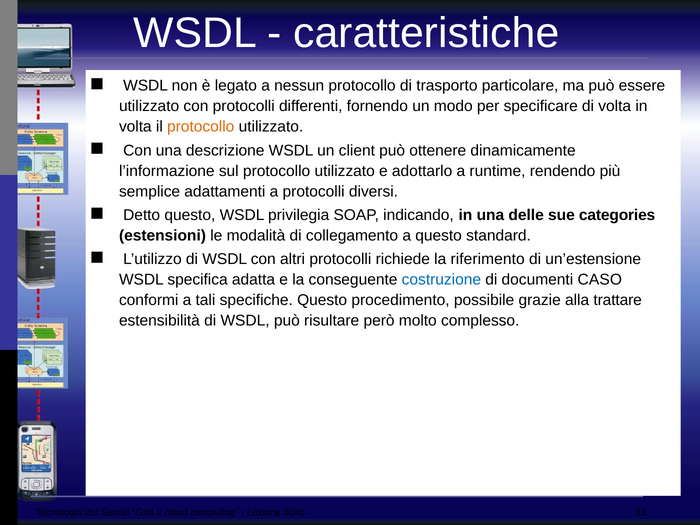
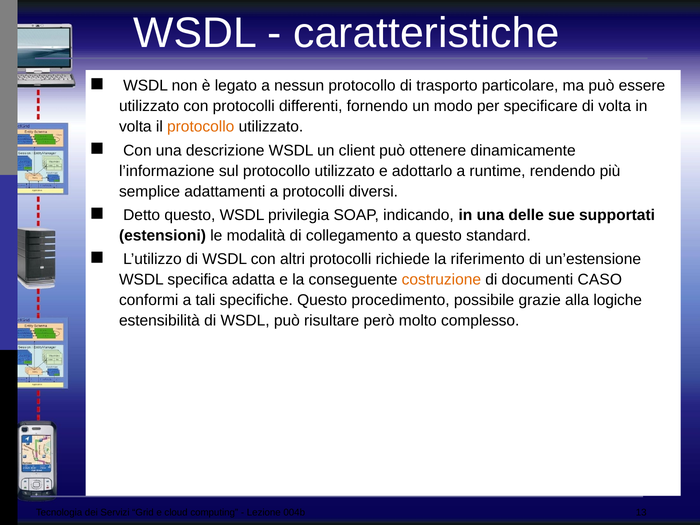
categories: categories -> supportati
costruzione colour: blue -> orange
trattare: trattare -> logiche
